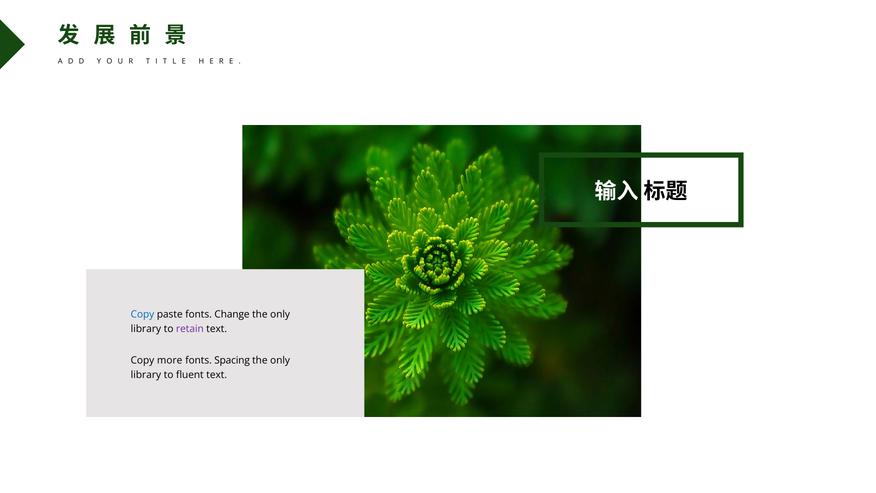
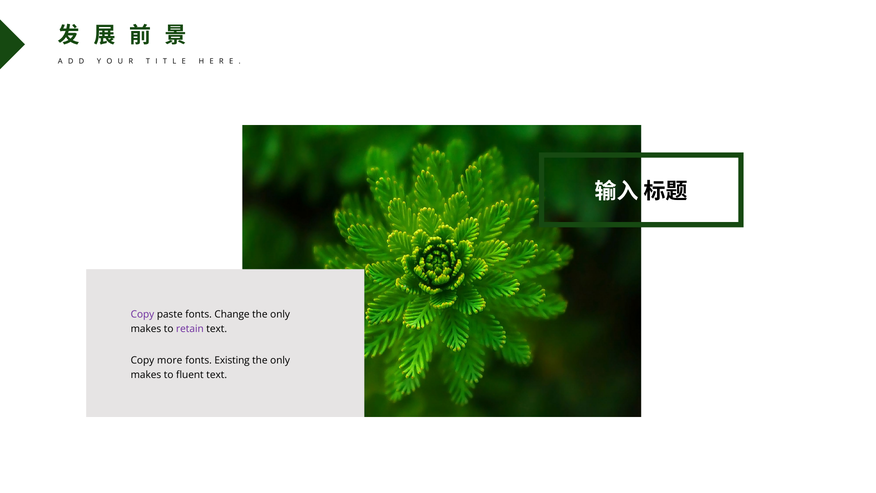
Copy at (142, 314) colour: blue -> purple
library at (146, 329): library -> makes
Spacing: Spacing -> Existing
library at (146, 375): library -> makes
